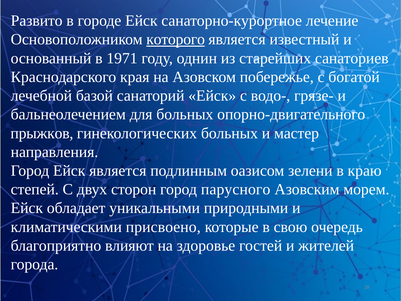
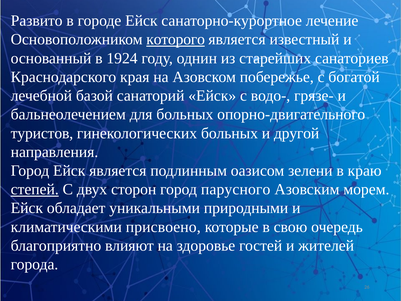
1971: 1971 -> 1924
прыжков: прыжков -> туристов
мастер: мастер -> другой
степей underline: none -> present
